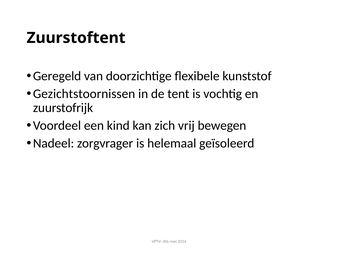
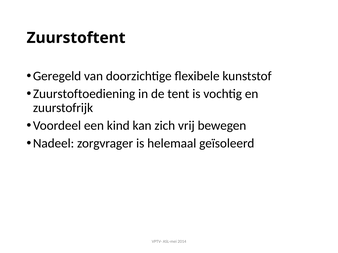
Gezichtstoornissen: Gezichtstoornissen -> Zuurstoftoediening
